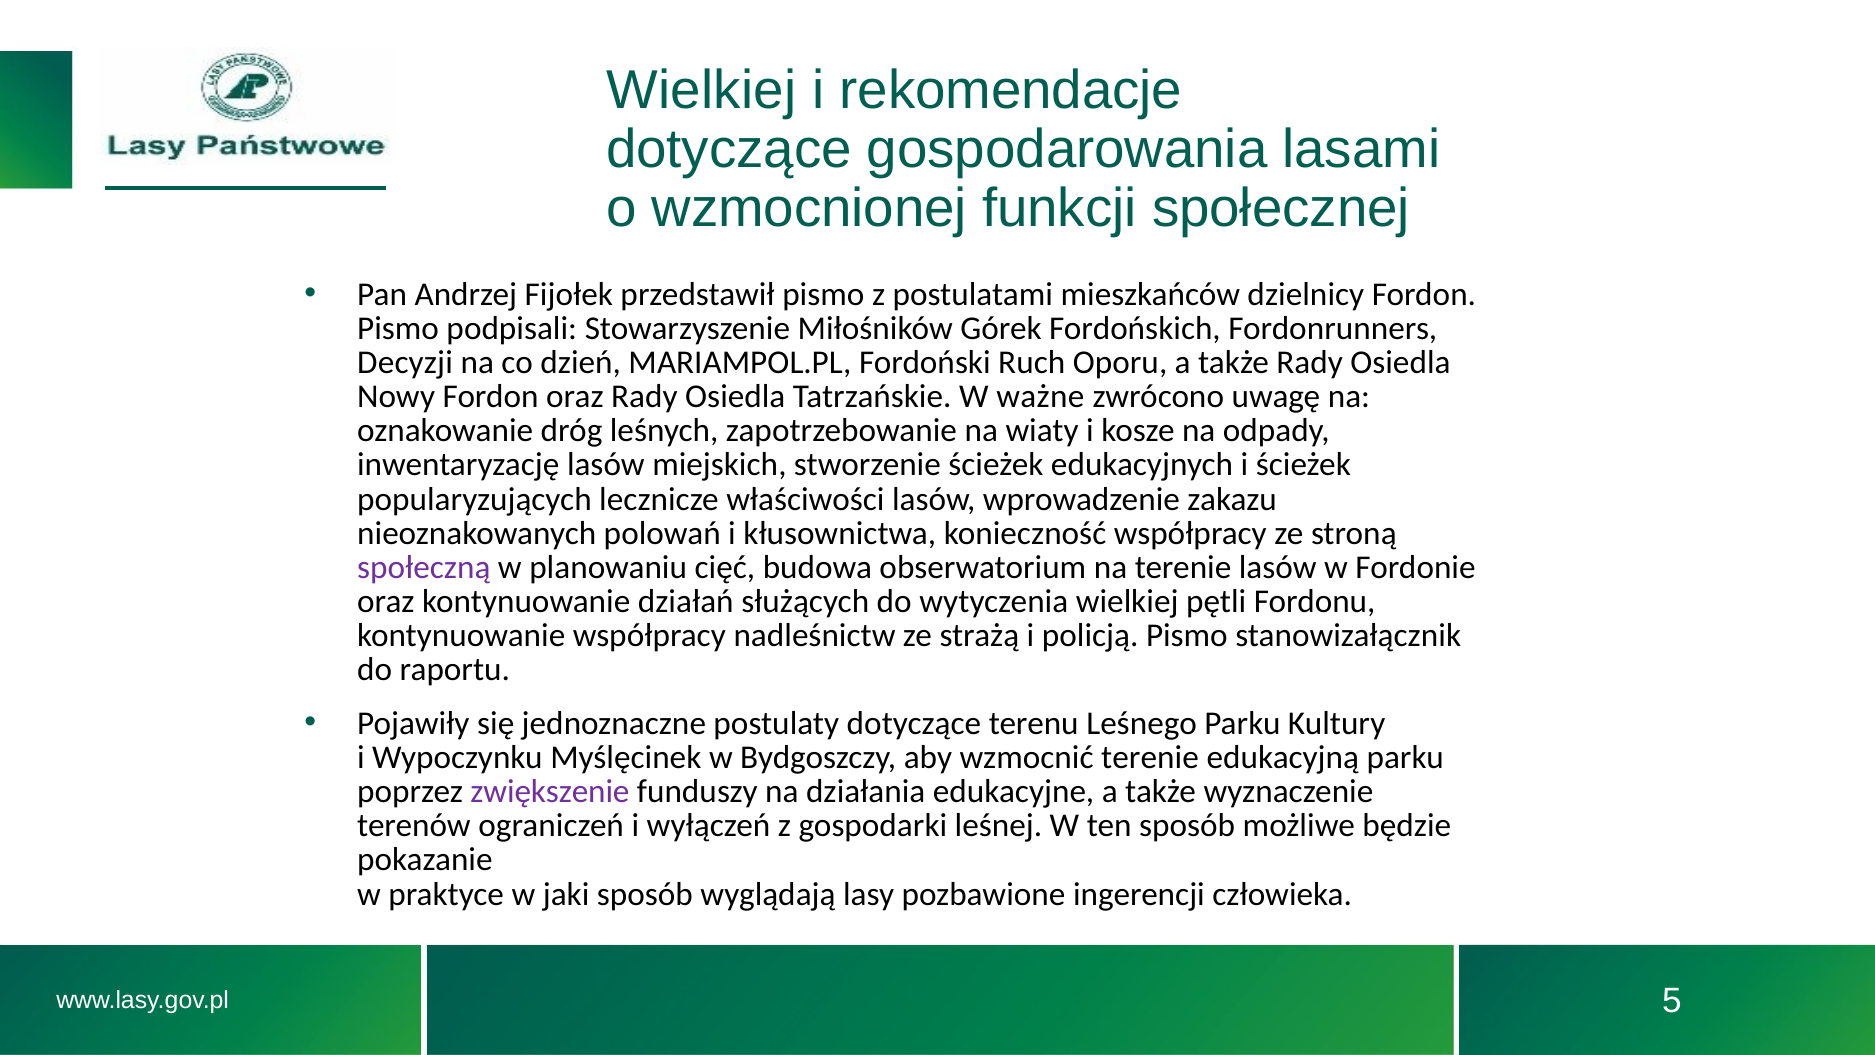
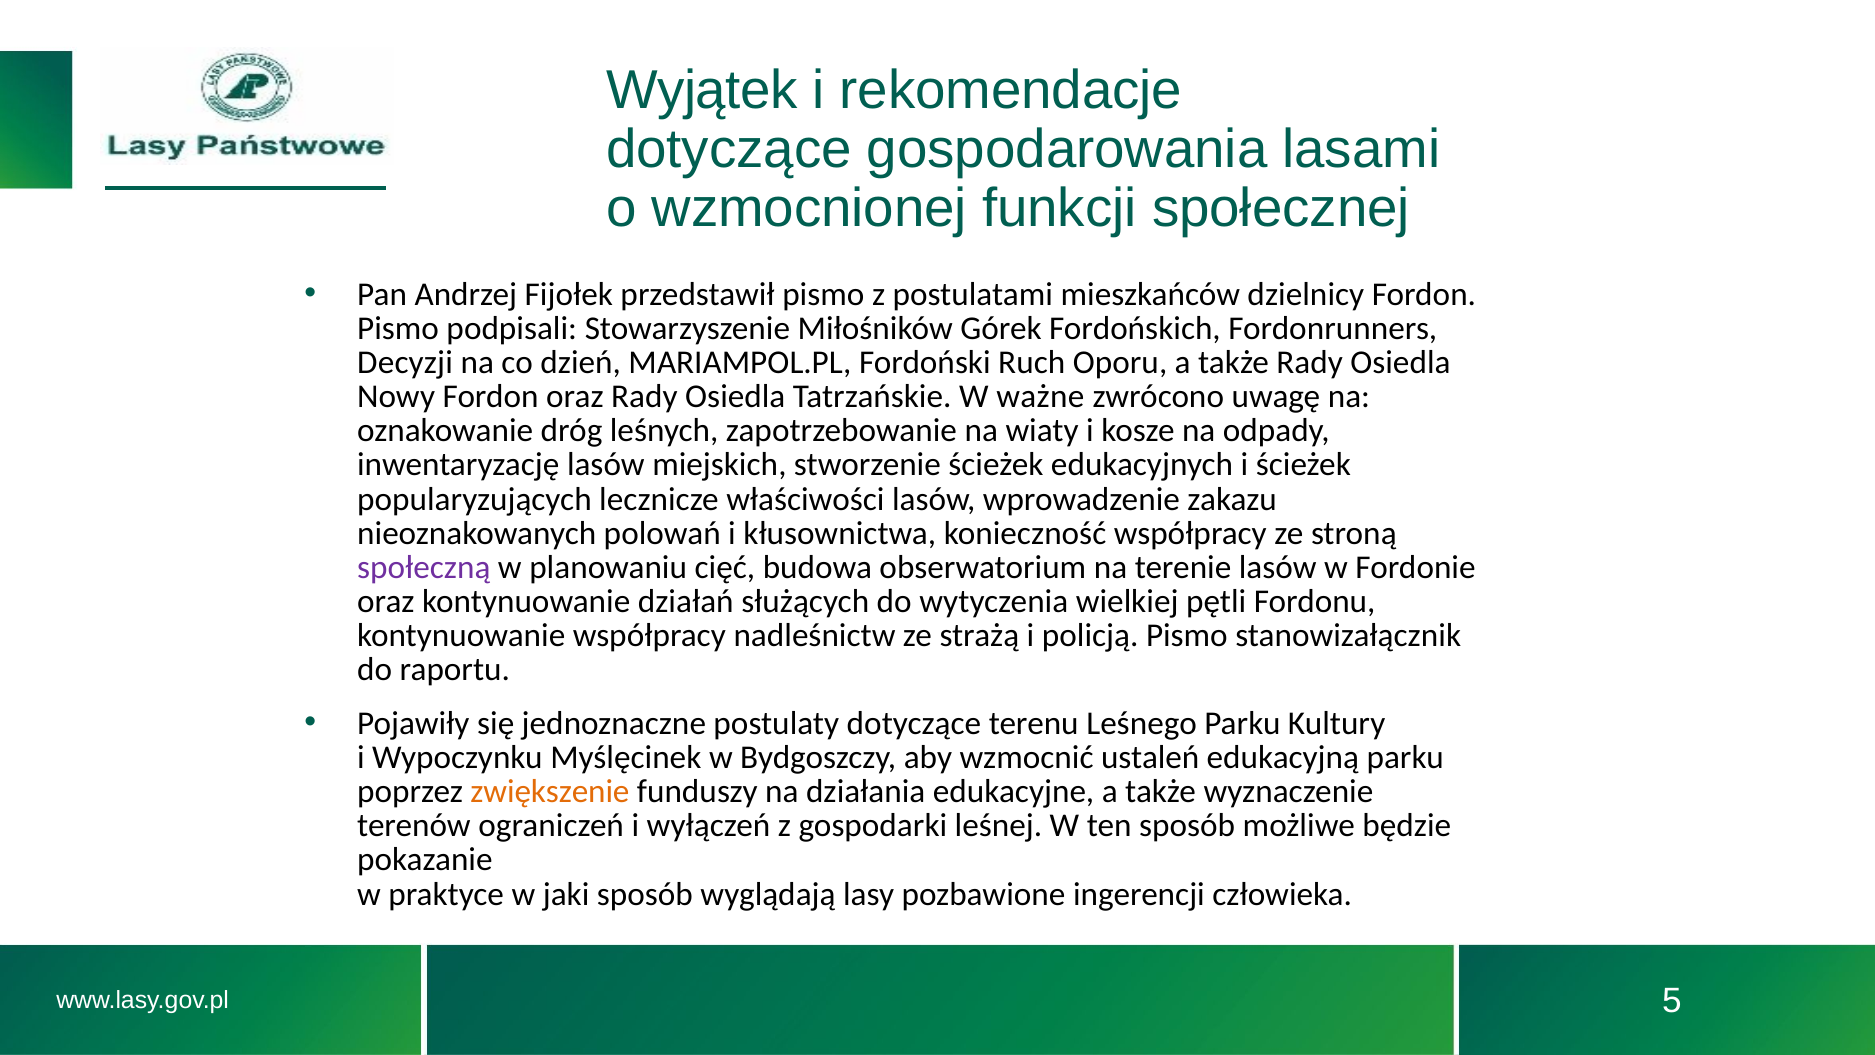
Wielkiej at (701, 90): Wielkiej -> Wyjątek
wzmocnić terenie: terenie -> ustaleń
zwiększenie colour: purple -> orange
